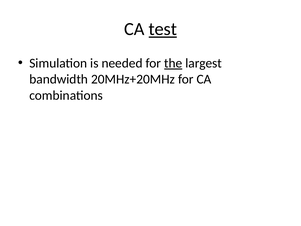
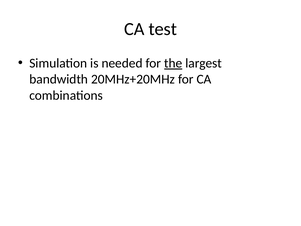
test underline: present -> none
